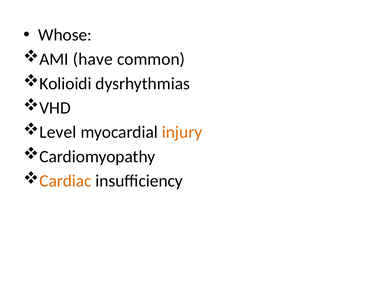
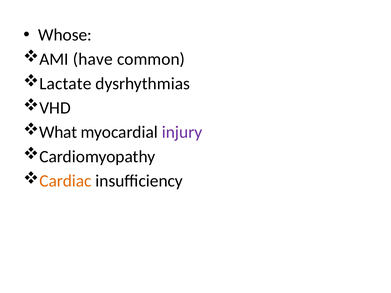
Kolioidi: Kolioidi -> Lactate
Level: Level -> What
injury colour: orange -> purple
